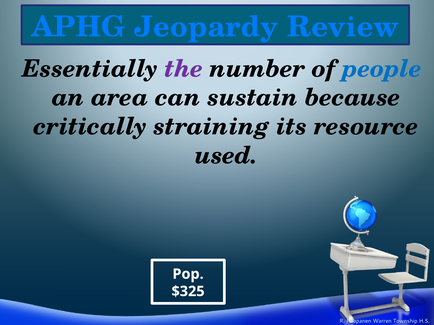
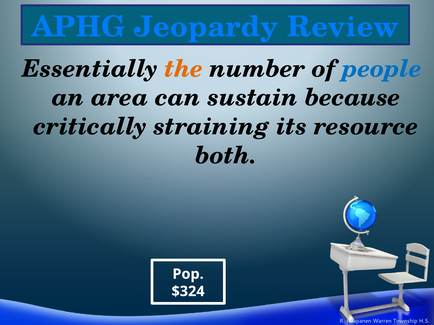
the colour: purple -> orange
used: used -> both
$325: $325 -> $324
